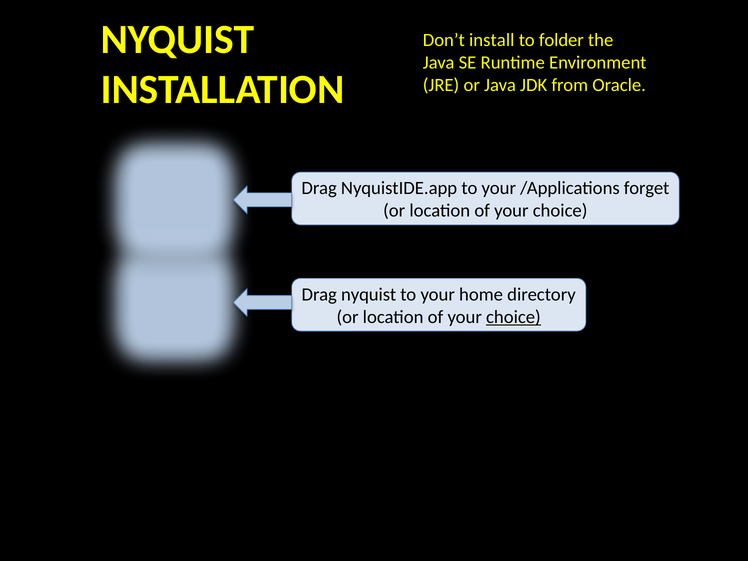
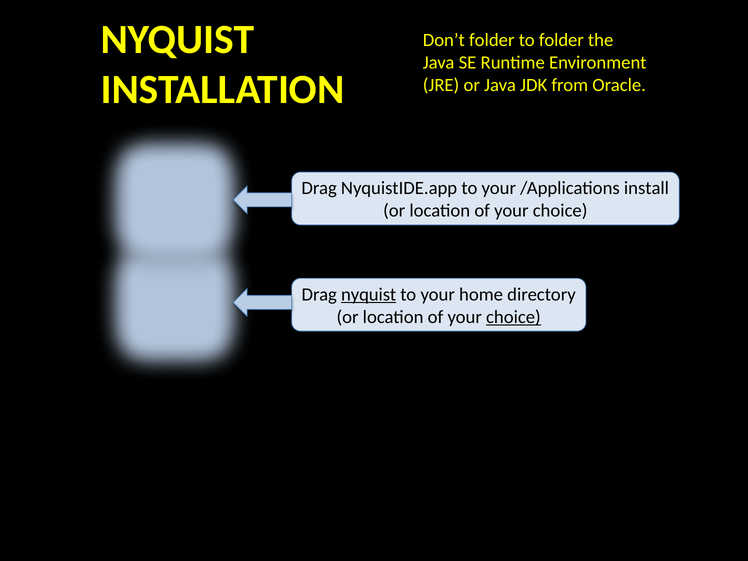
Don’t install: install -> folder
forget: forget -> install
nyquist at (369, 294) underline: none -> present
